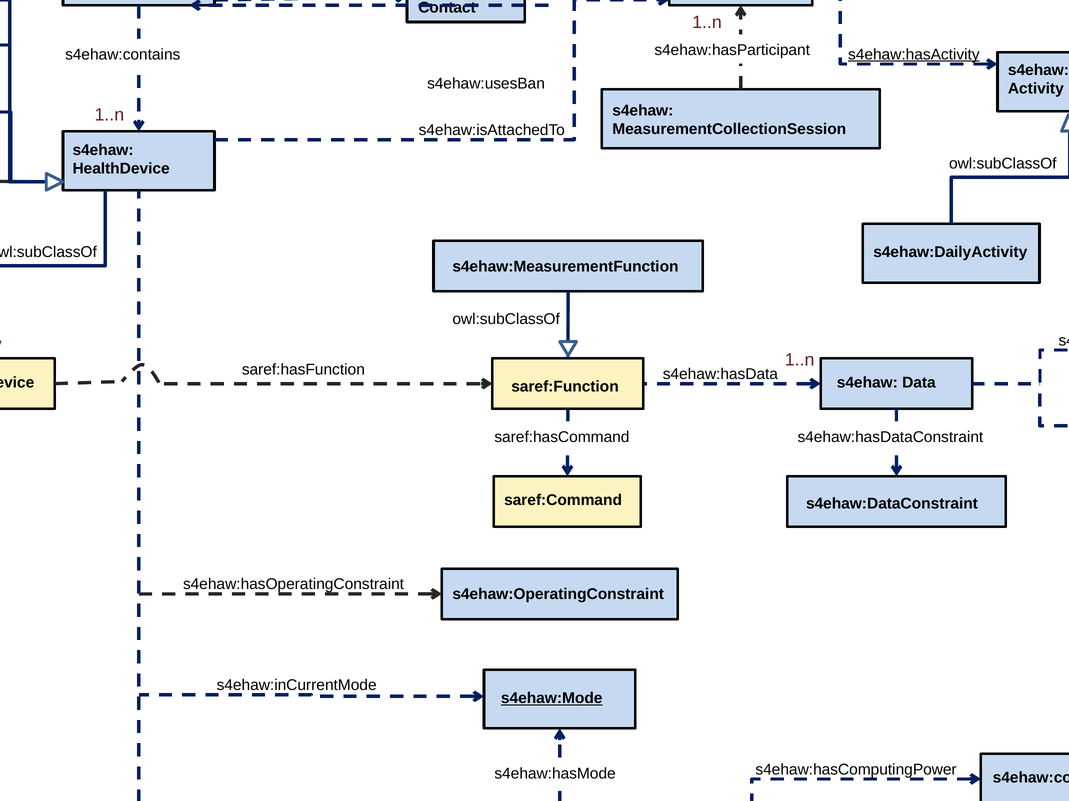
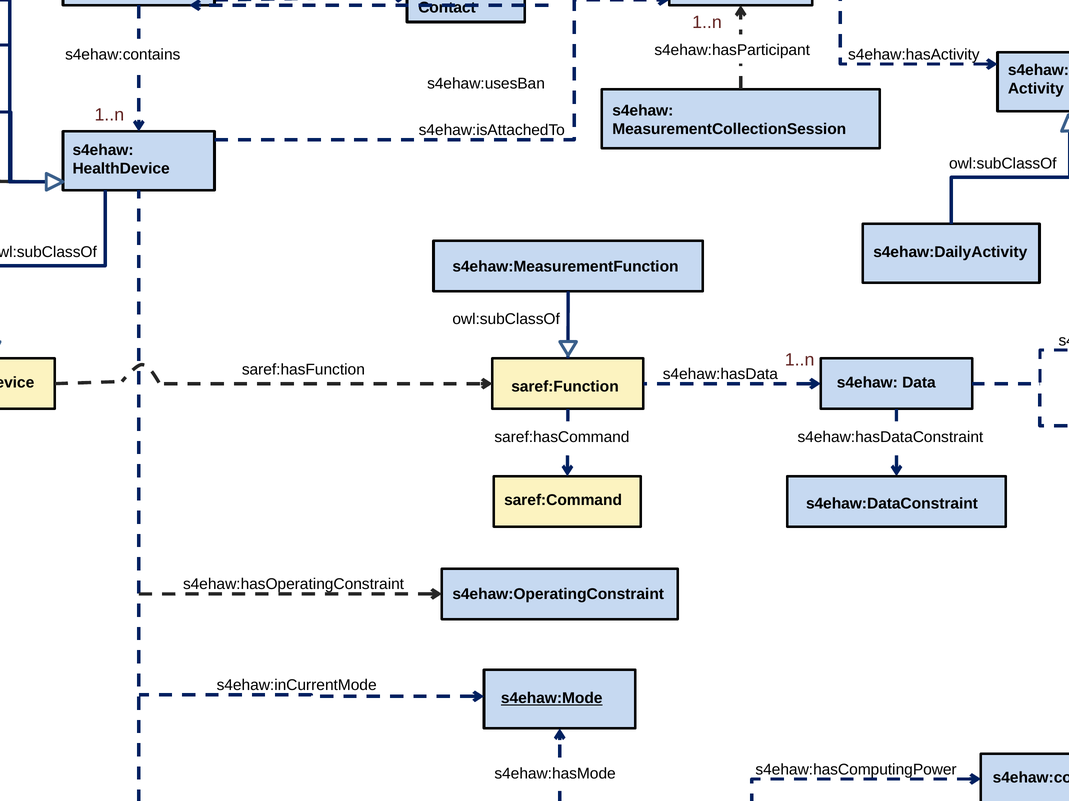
s4ehaw:hasActivity underline: present -> none
